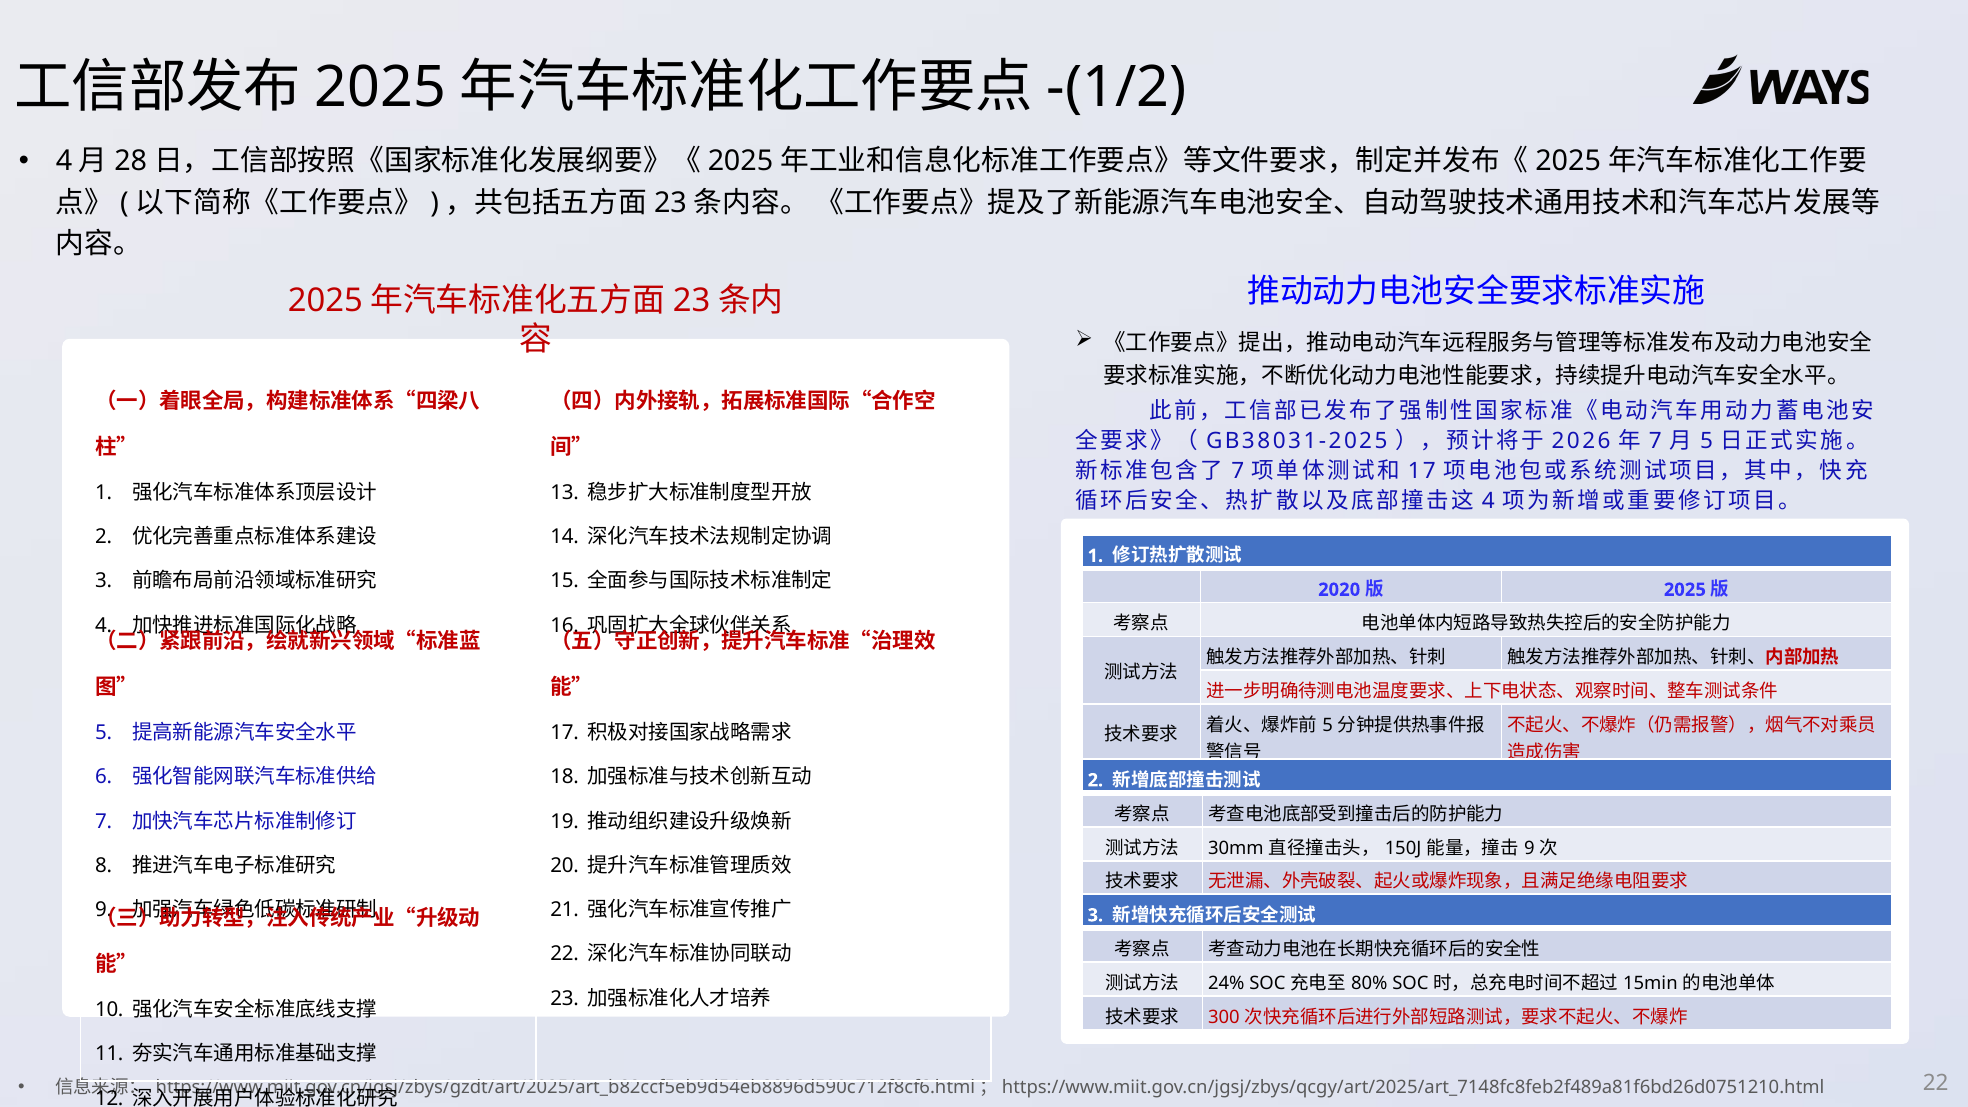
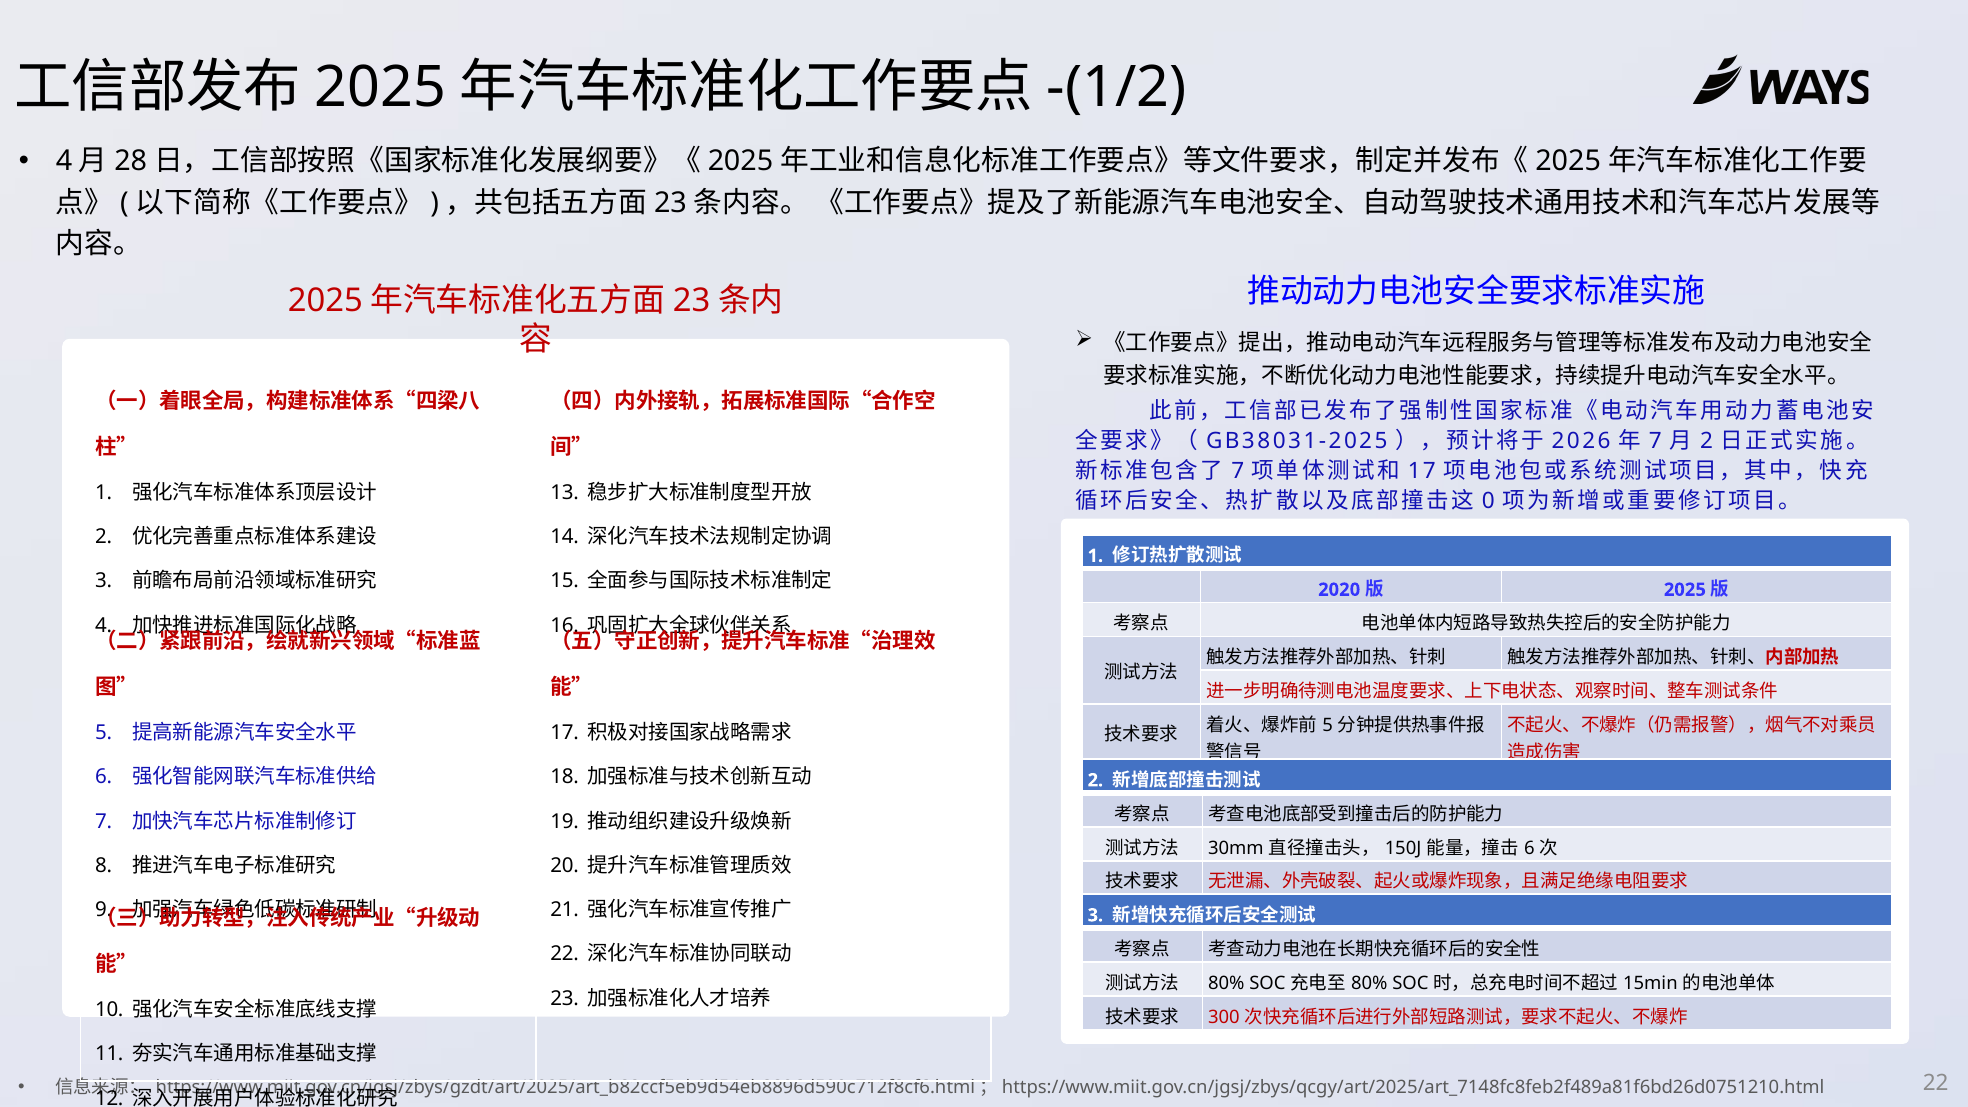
5 at (1707, 441): 5 -> 2
4 at (1488, 501): 4 -> 0
9 at (1529, 848): 9 -> 6
24% at (1226, 983): 24% -> 80%
